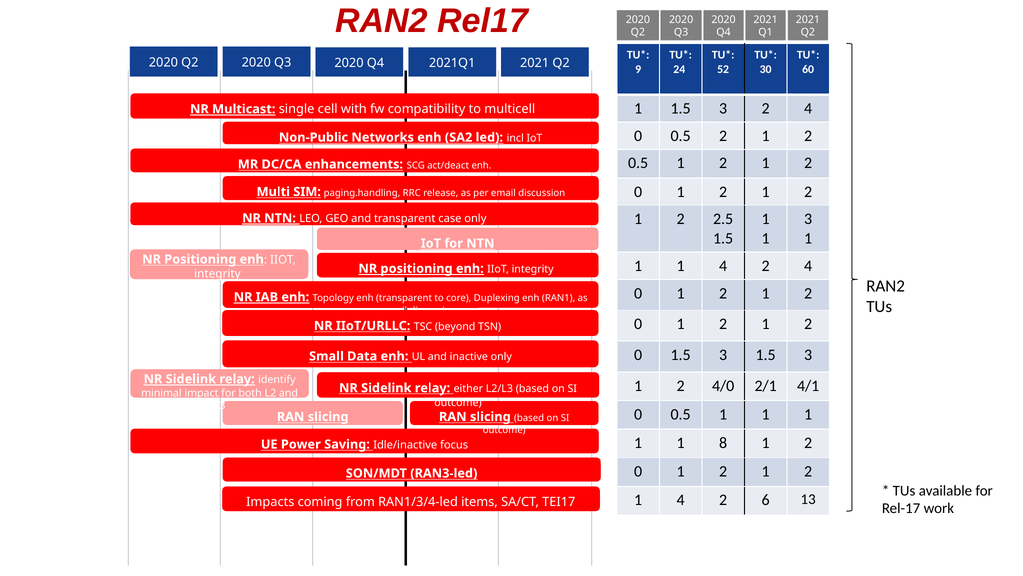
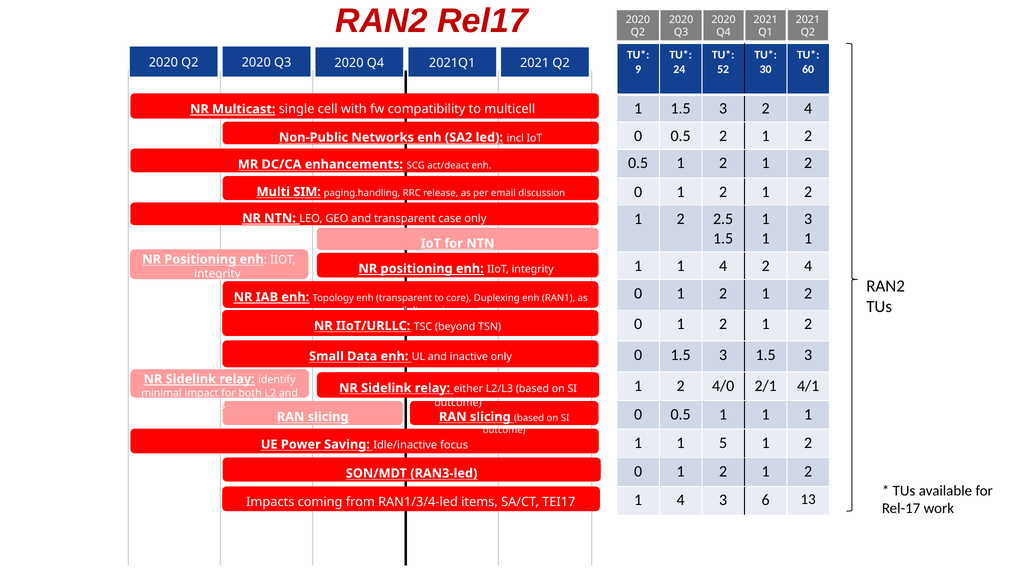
8: 8 -> 5
2 at (723, 500): 2 -> 3
